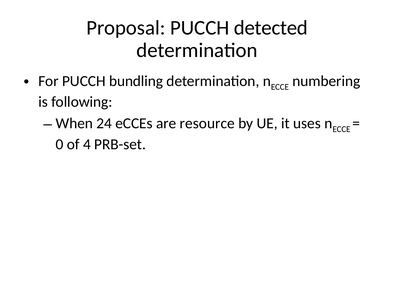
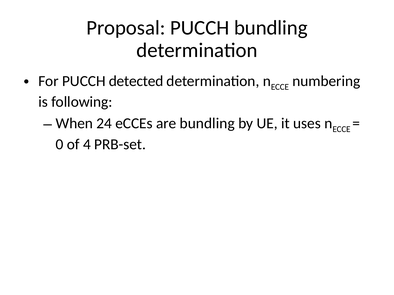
PUCCH detected: detected -> bundling
bundling: bundling -> detected
are resource: resource -> bundling
